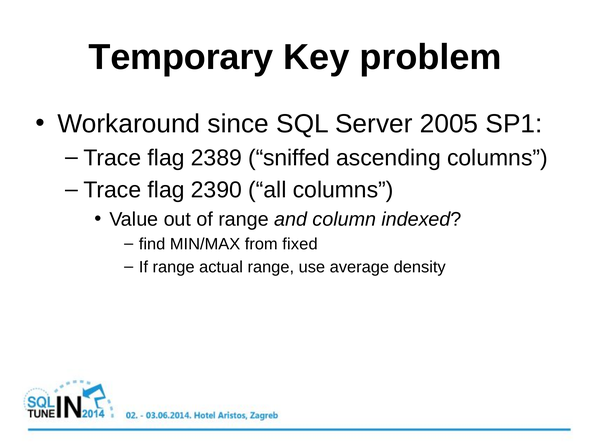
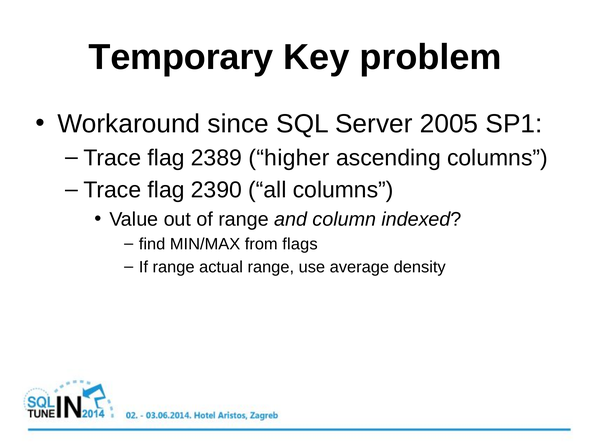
sniffed: sniffed -> higher
fixed: fixed -> flags
